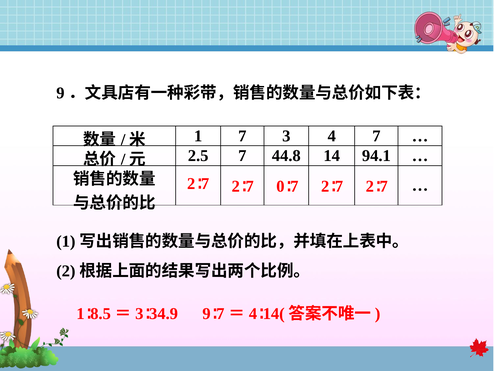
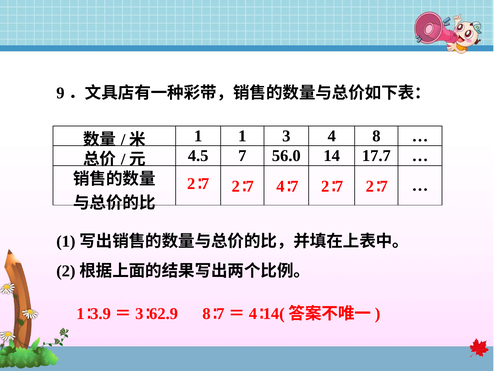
1 7: 7 -> 1
4 7: 7 -> 8
2.5: 2.5 -> 4.5
44.8: 44.8 -> 56.0
94.1: 94.1 -> 17.7
0 at (280, 186): 0 -> 4
8.5: 8.5 -> 3.9
34.9: 34.9 -> 62.9
9 at (206, 313): 9 -> 8
